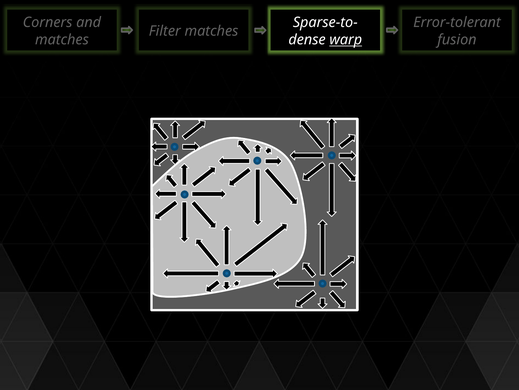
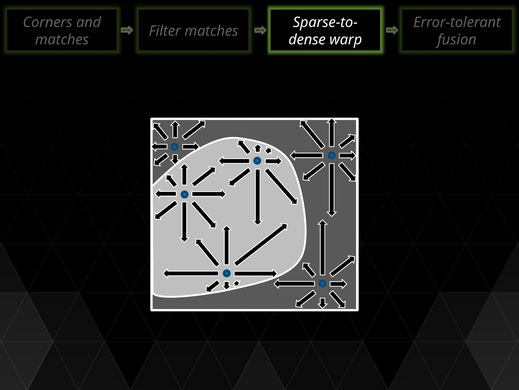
warp underline: present -> none
